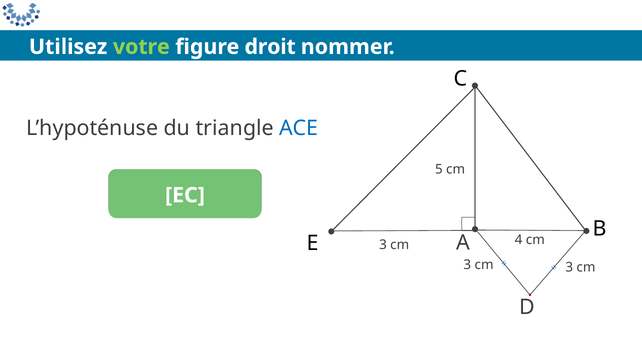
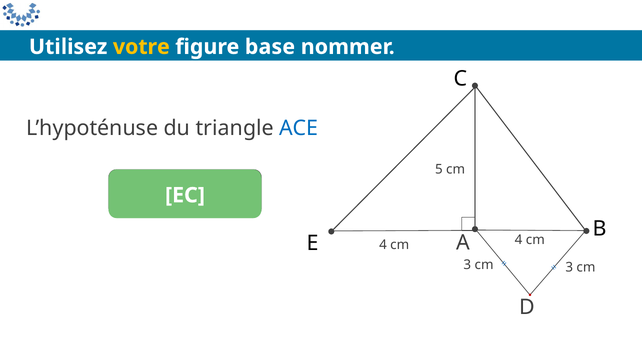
votre colour: light green -> yellow
droit: droit -> base
E 3: 3 -> 4
